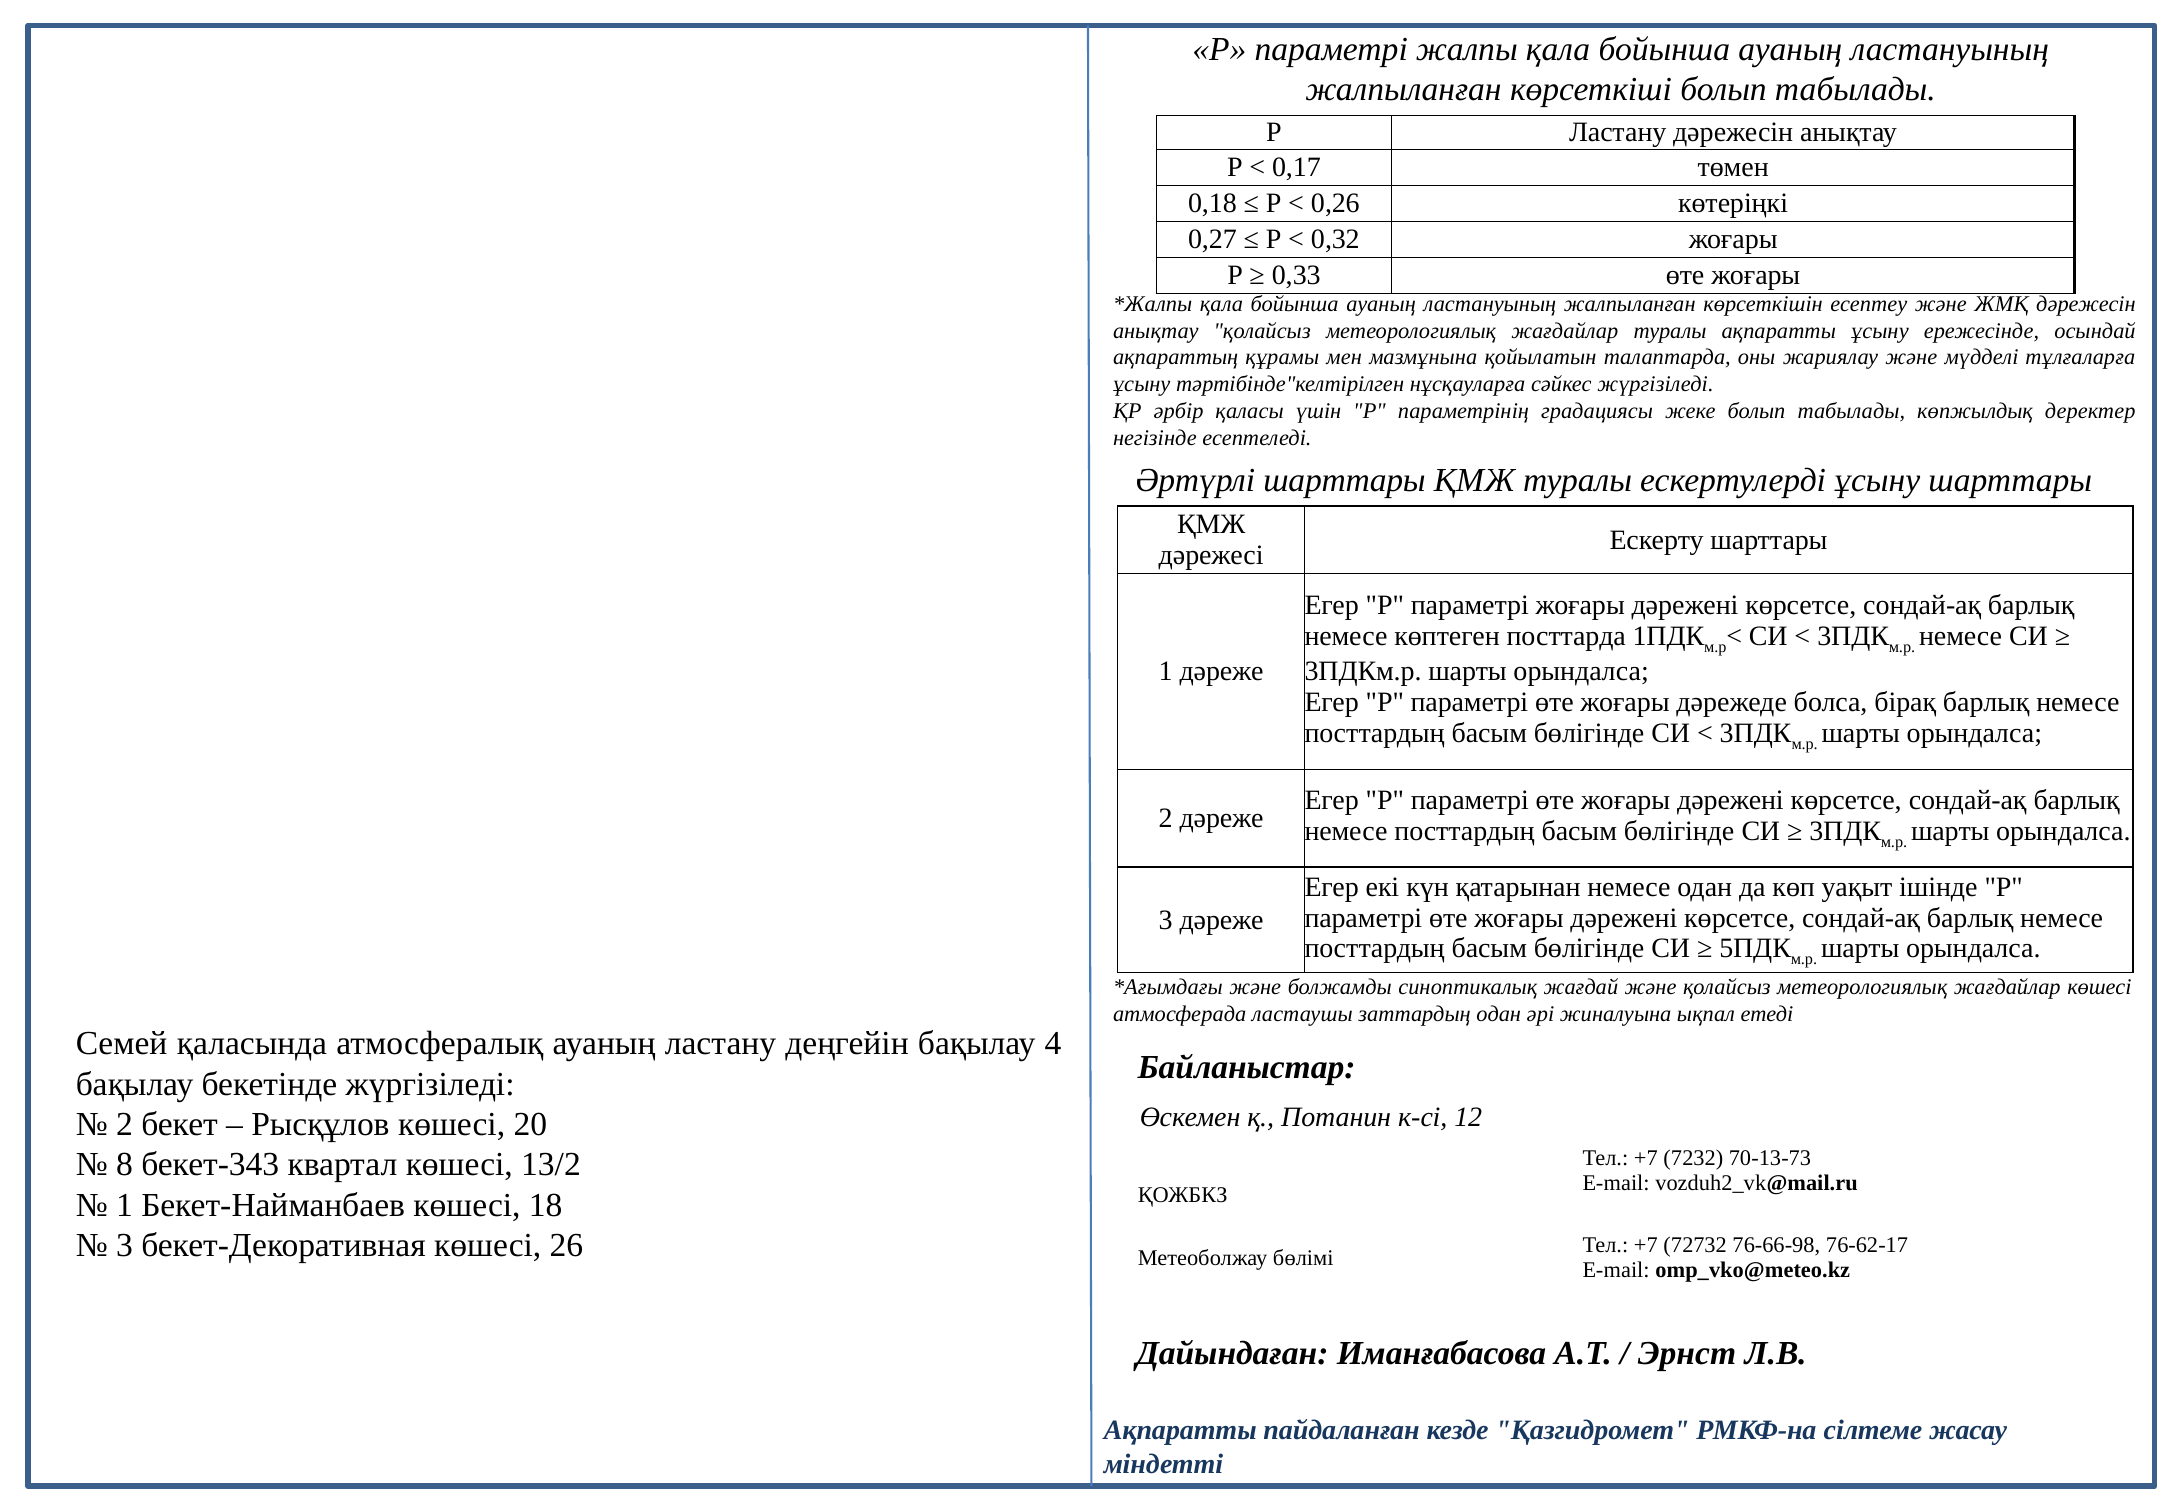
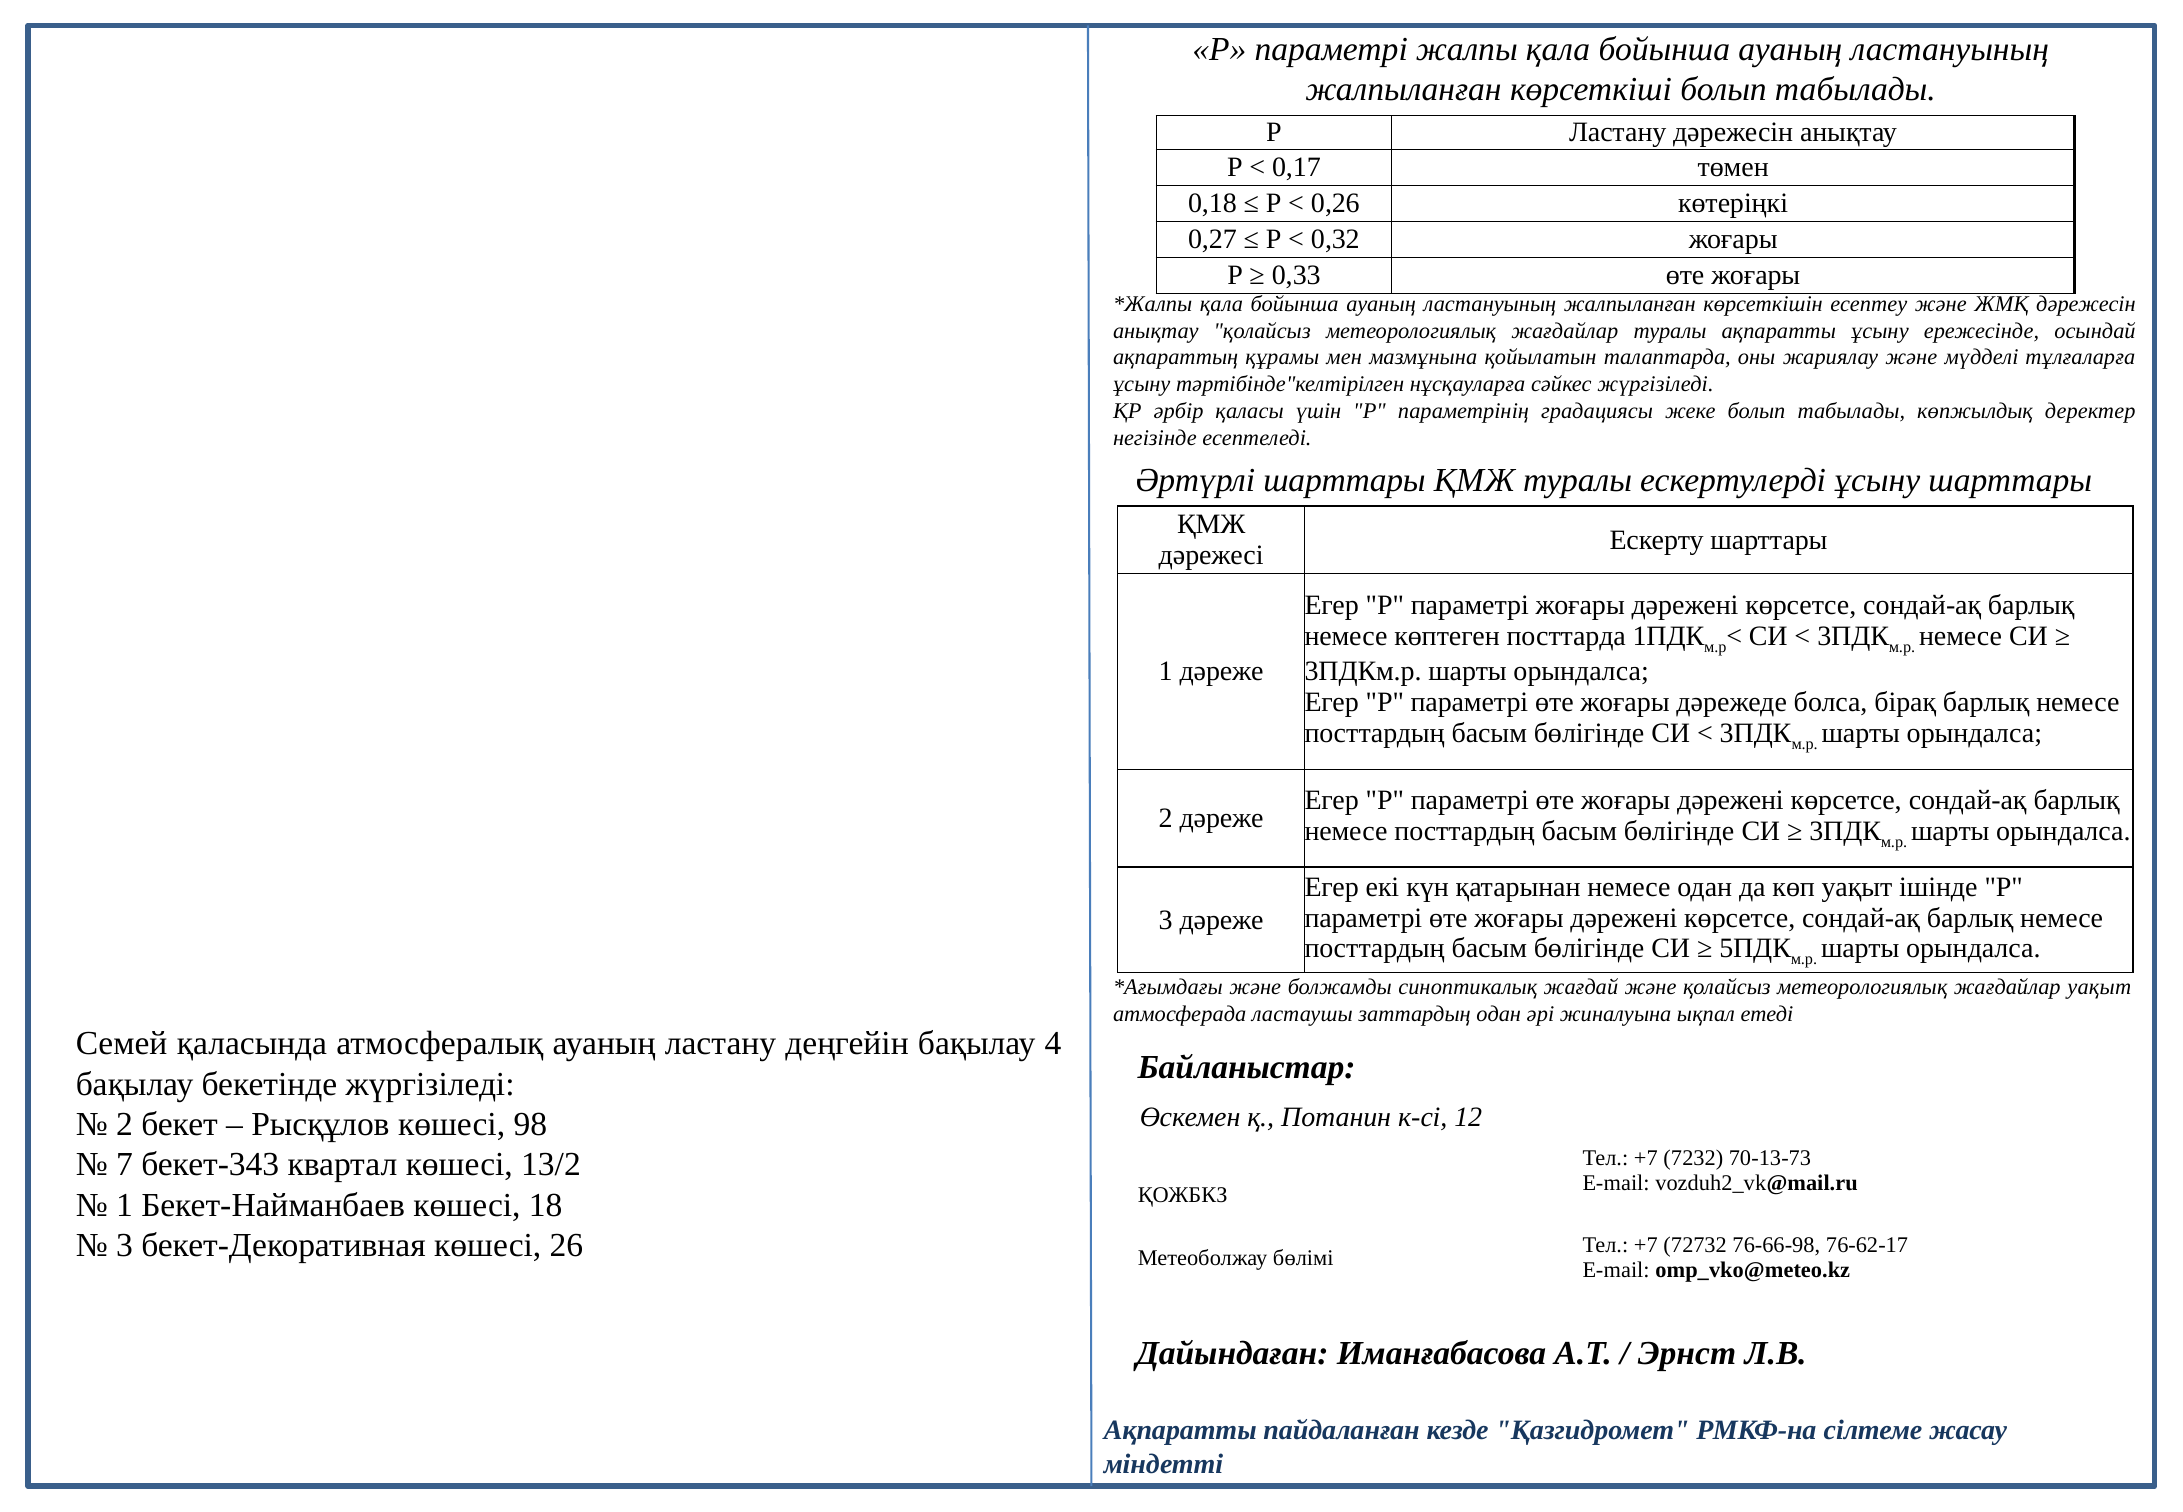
жағдайлар көшесі: көшесі -> уақыт
20: 20 -> 98
8: 8 -> 7
